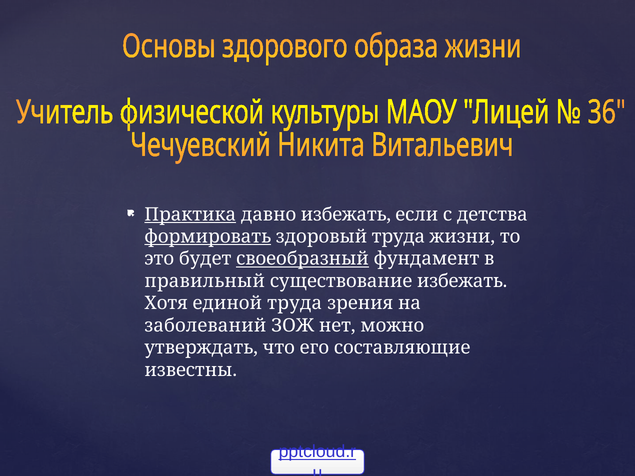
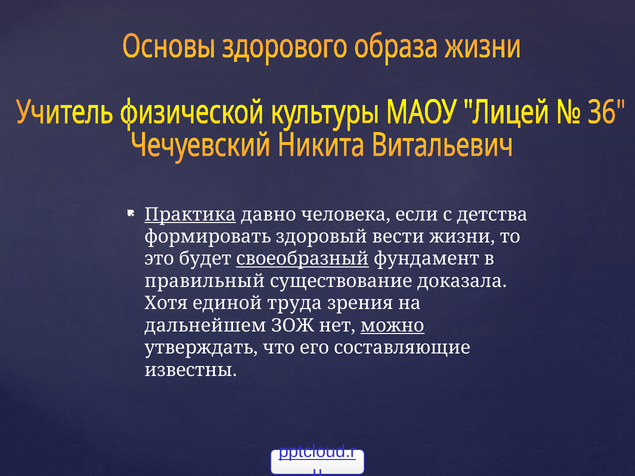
давно избежать: избежать -> человека
формировать underline: present -> none
здоровый труда: труда -> вести
существование избежать: избежать -> доказала
заболеваний: заболеваний -> дальнейшем
можно underline: none -> present
